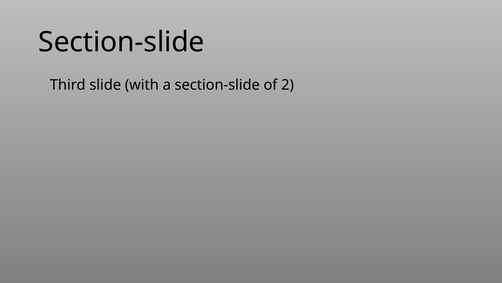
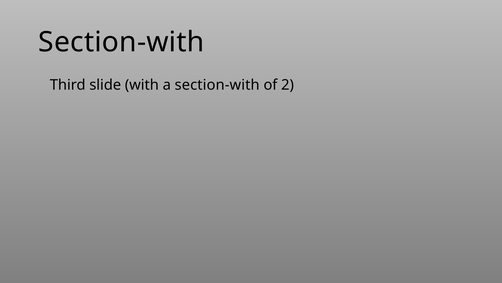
Section-slide at (121, 42): Section-slide -> Section-with
a section-slide: section-slide -> section-with
